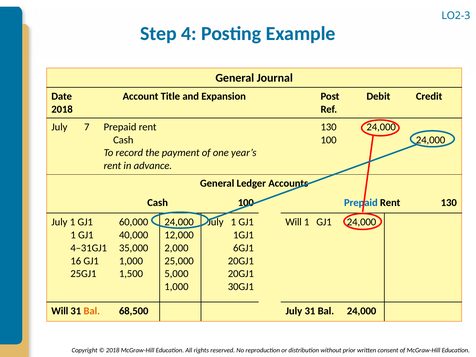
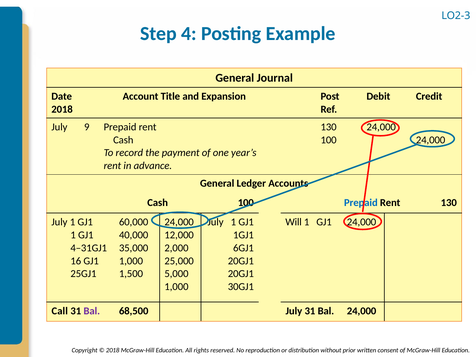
7: 7 -> 9
Will at (60, 311): Will -> Call
Bal at (92, 311) colour: orange -> purple
